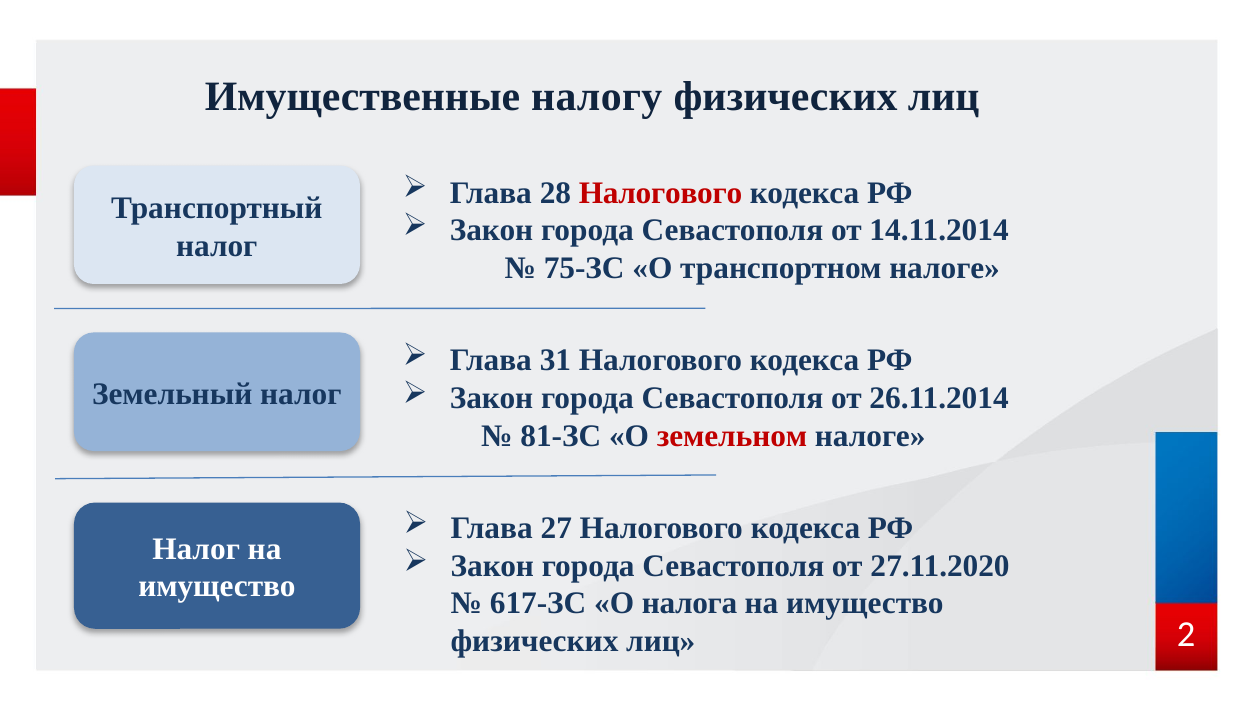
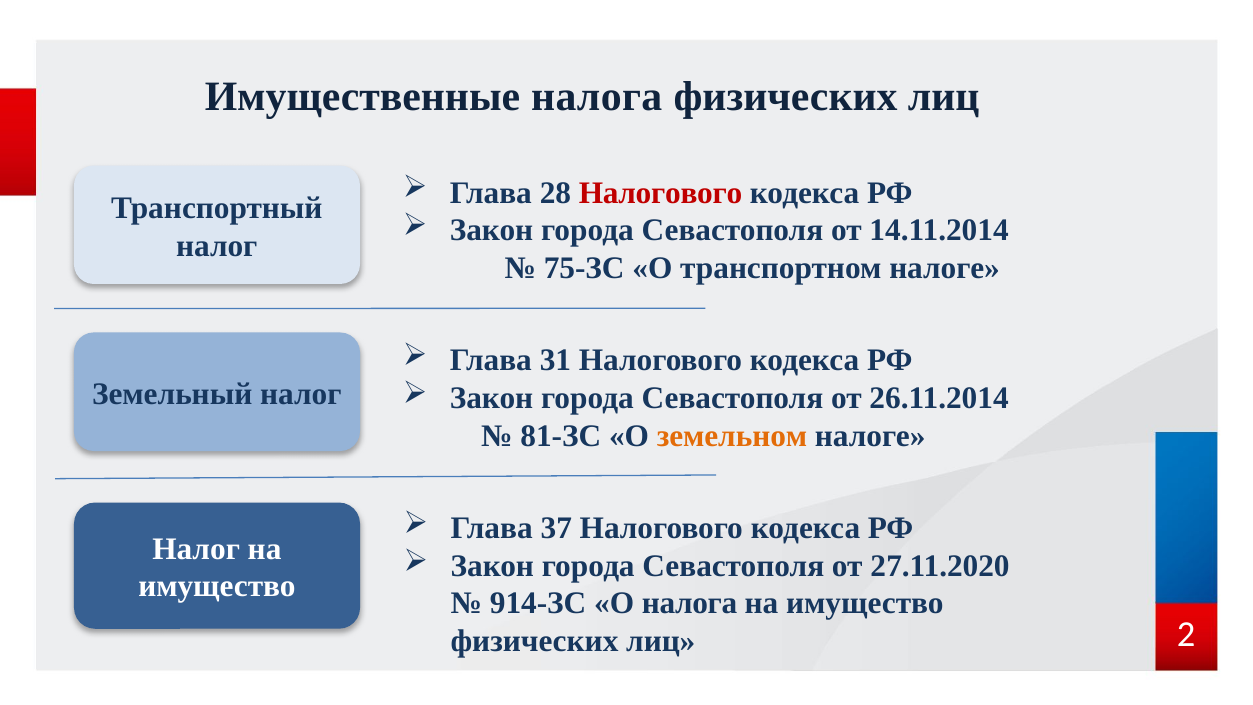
Имущественные налогу: налогу -> налога
земельном colour: red -> orange
27: 27 -> 37
617-ЗС: 617-ЗС -> 914-ЗС
